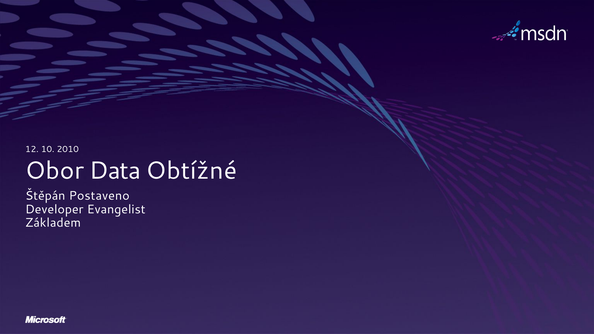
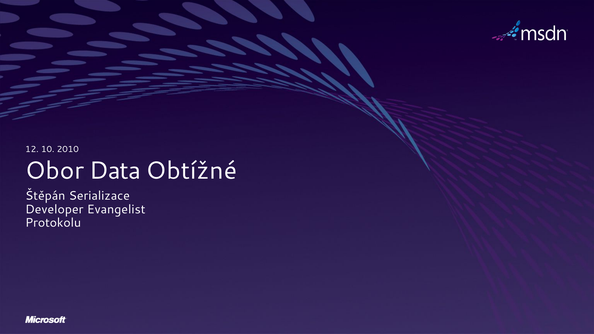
Postaveno: Postaveno -> Serializace
Základem: Základem -> Protokolu
